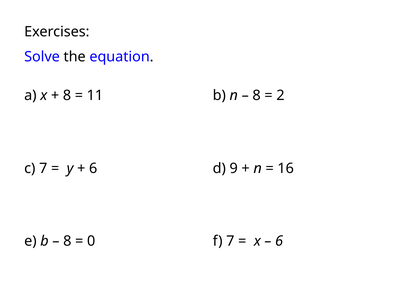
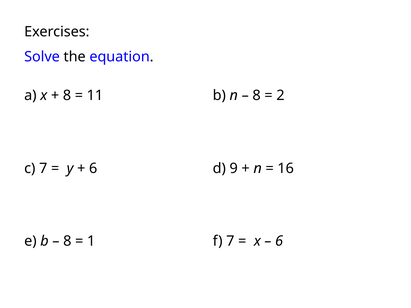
0: 0 -> 1
